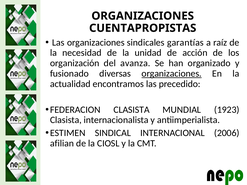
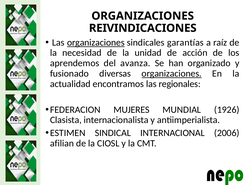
CUENTAPROPISTAS: CUENTAPROPISTAS -> REIVINDICACIONES
organizaciones at (96, 43) underline: none -> present
organización: organización -> aprendemos
precedido: precedido -> regionales
FEDERACION CLASISTA: CLASISTA -> MUJERES
1923: 1923 -> 1926
